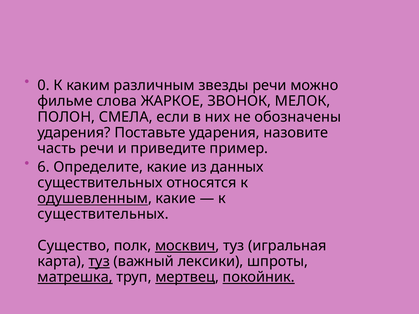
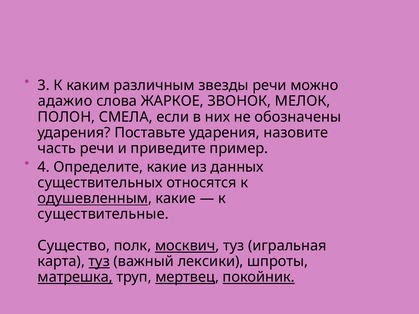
0: 0 -> 3
фильме: фильме -> адажио
6: 6 -> 4
существительных at (103, 214): существительных -> существительные
